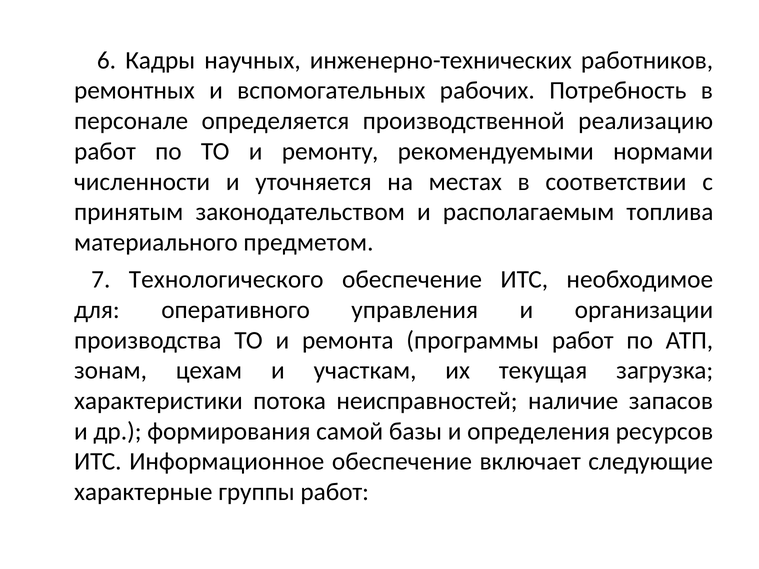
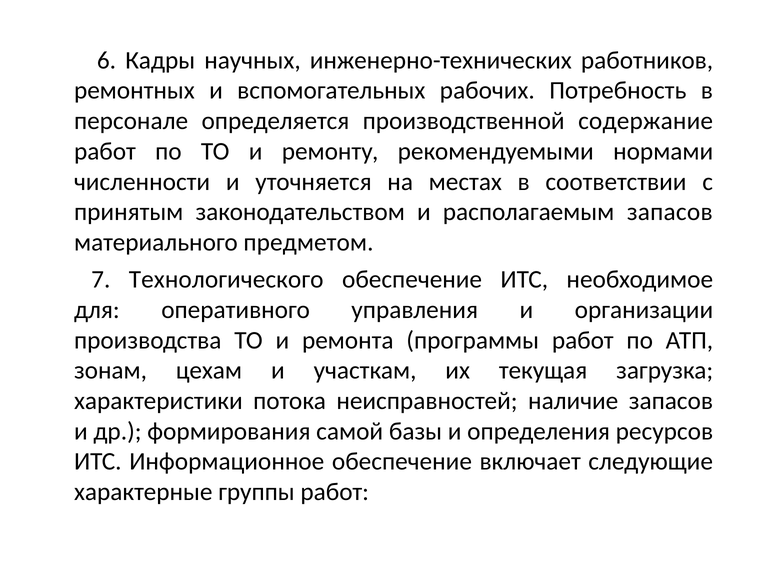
реализацию: реализацию -> содержание
располагаемым топлива: топлива -> запасов
